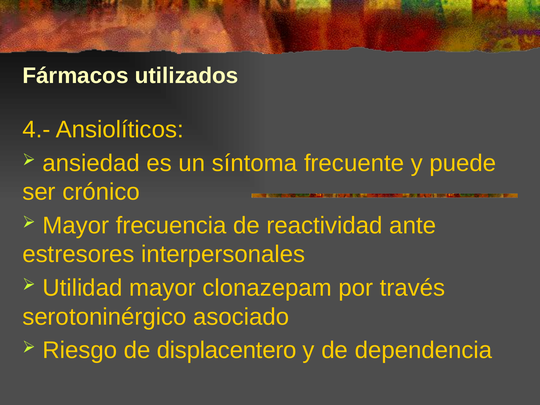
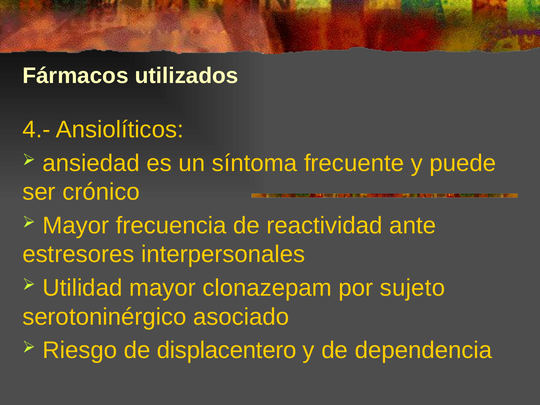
través: través -> sujeto
